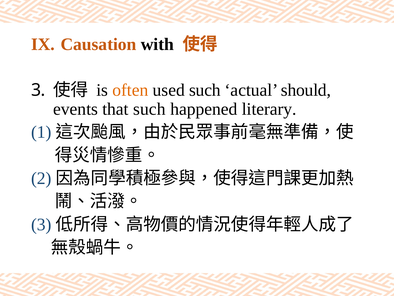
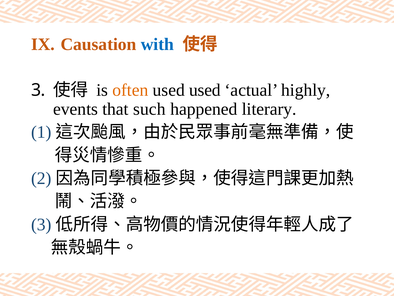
with colour: black -> blue
used such: such -> used
should: should -> highly
